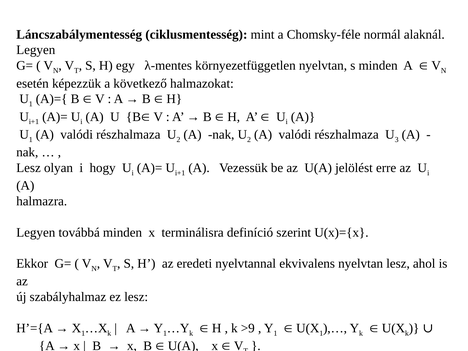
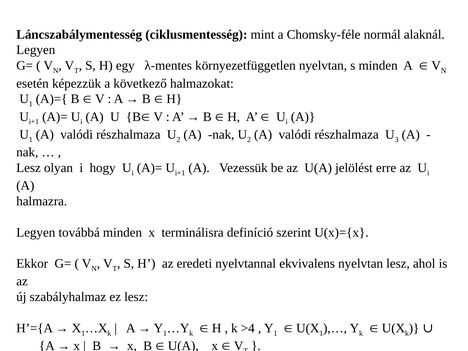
>9: >9 -> >4
